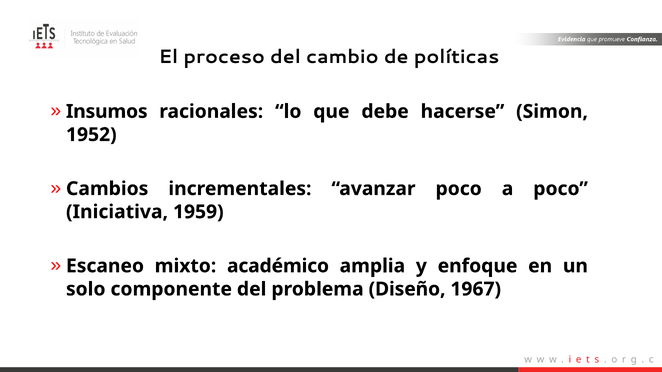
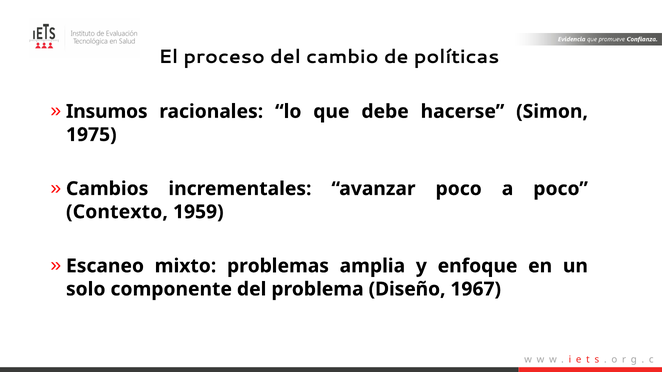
1952: 1952 -> 1975
Iniciativa: Iniciativa -> Contexto
académico: académico -> problemas
